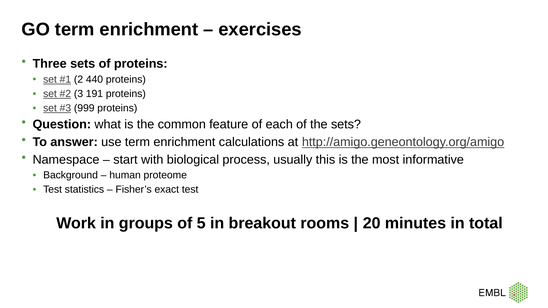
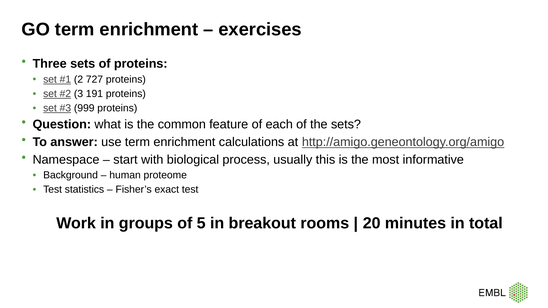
440: 440 -> 727
